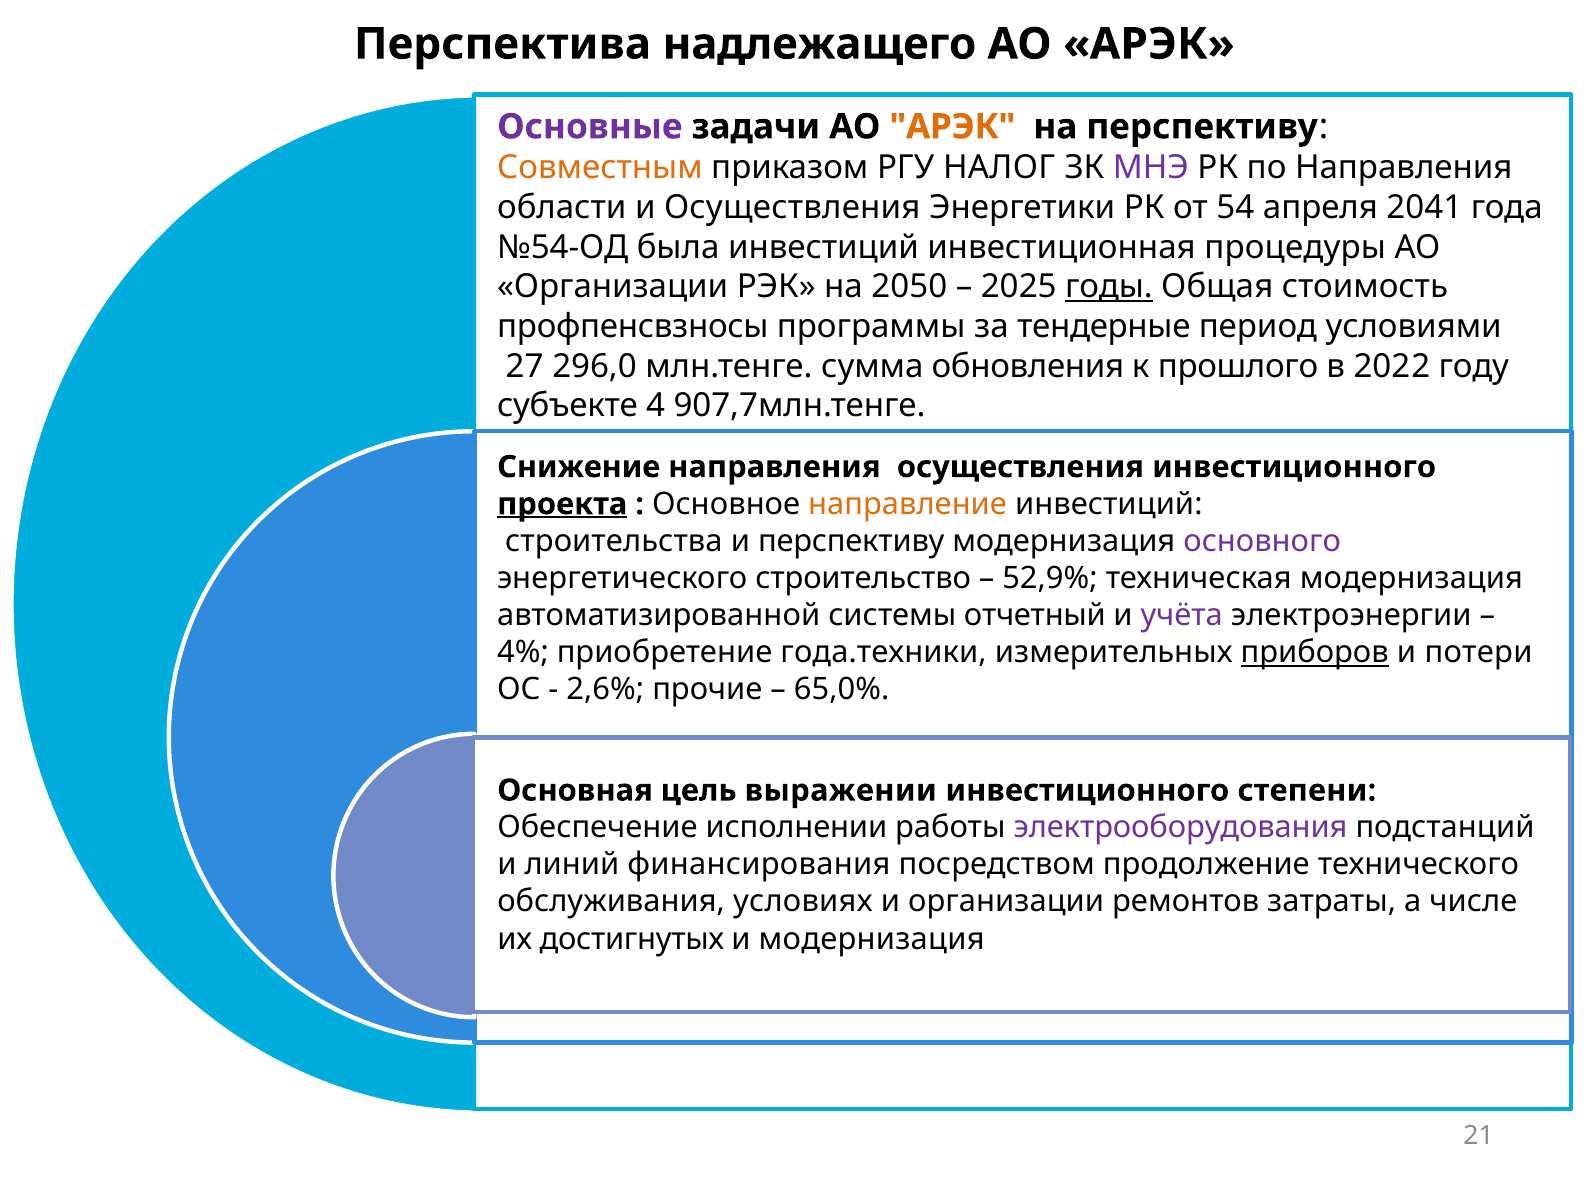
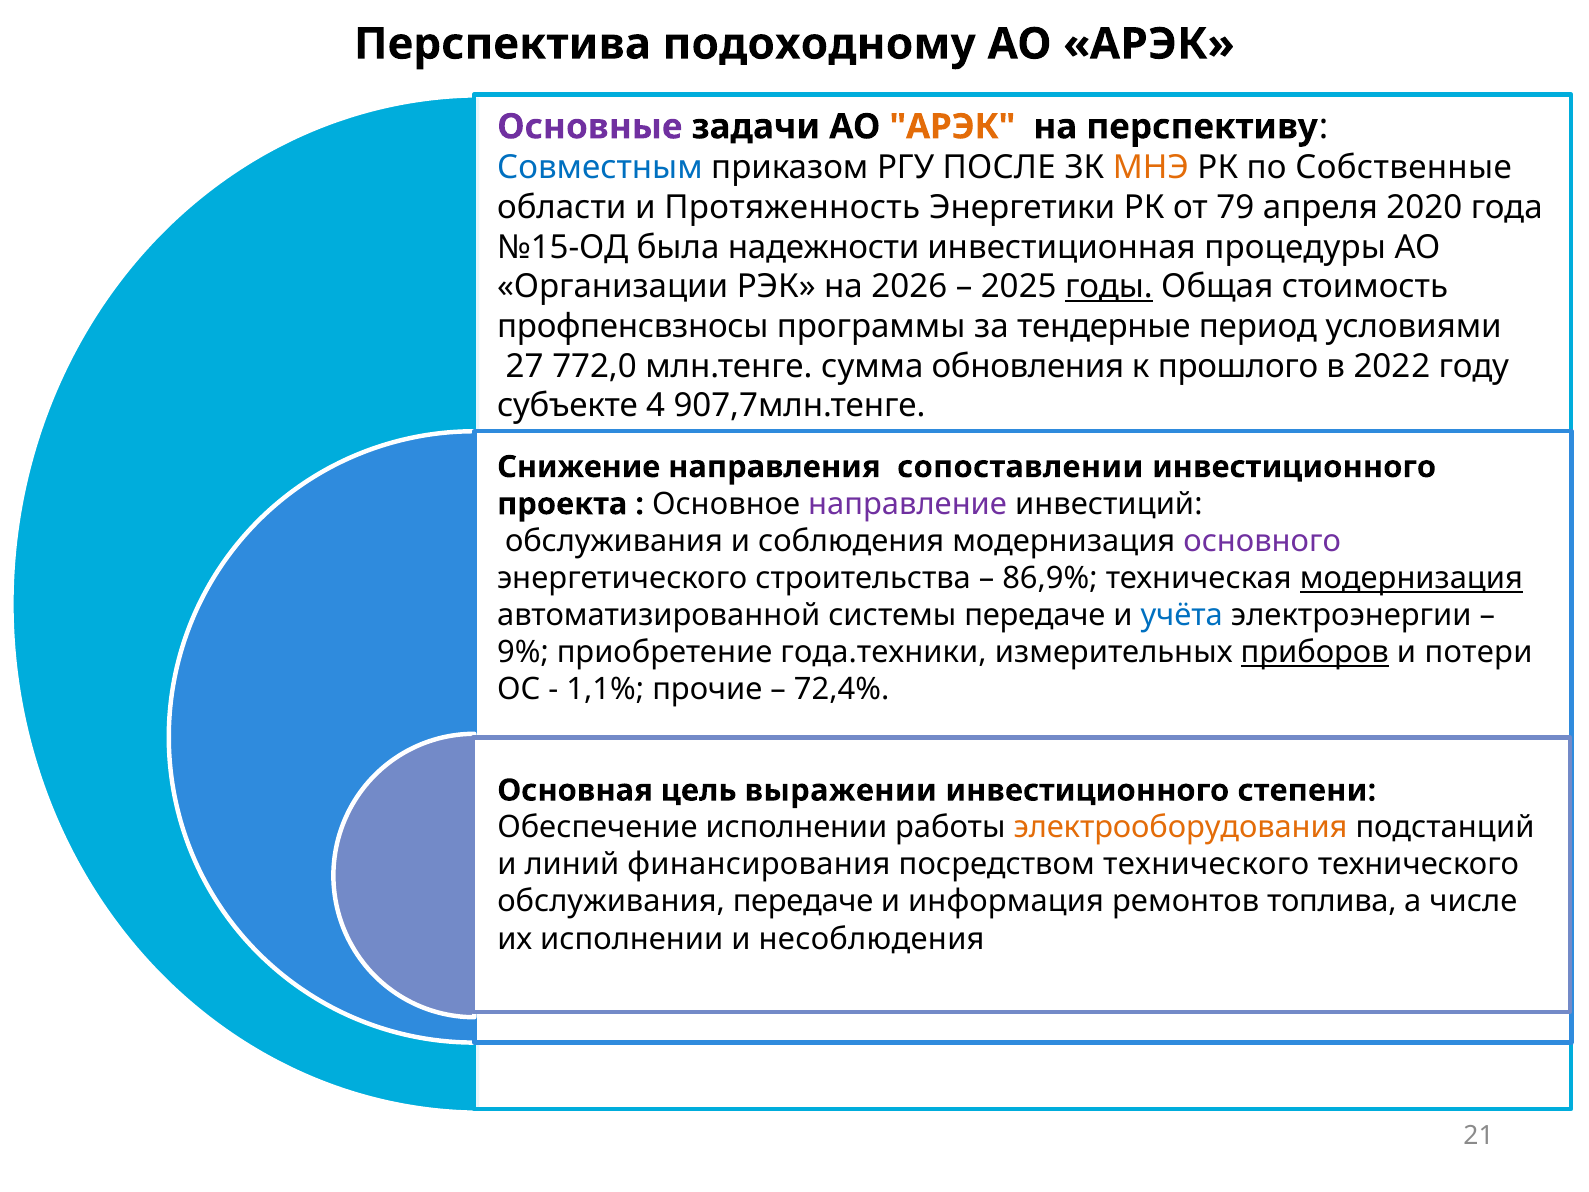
надлежащего: надлежащего -> подоходному
Совместным colour: orange -> blue
НАЛОГ: НАЛОГ -> ПОСЛЕ
МНЭ colour: purple -> orange
по Направления: Направления -> Собственные
и Осуществления: Осуществления -> Протяженность
54: 54 -> 79
2041: 2041 -> 2020
№54-ОД: №54-ОД -> №15-ОД
была инвестиций: инвестиций -> надежности
2050: 2050 -> 2026
296,0: 296,0 -> 772,0
направления осуществления: осуществления -> сопоставлении
проекта underline: present -> none
направление colour: orange -> purple
строительства at (614, 541): строительства -> обслуживания
и перспективу: перспективу -> соблюдения
строительство: строительство -> строительства
52,9%: 52,9% -> 86,9%
модернизация at (1411, 578) underline: none -> present
системы отчетный: отчетный -> передаче
учёта colour: purple -> blue
4%: 4% -> 9%
2,6%: 2,6% -> 1,1%
65,0%: 65,0% -> 72,4%
электрооборудования colour: purple -> orange
посредством продолжение: продолжение -> технического
обслуживания условиях: условиях -> передаче
и организации: организации -> информация
затраты: затраты -> топлива
их достигнутых: достигнутых -> исполнении
и модернизация: модернизация -> несоблюдения
